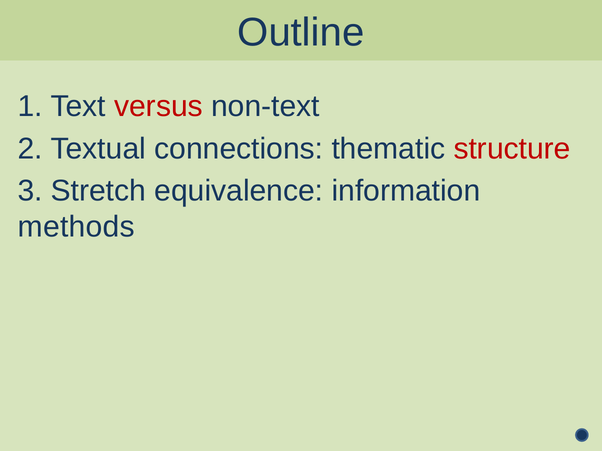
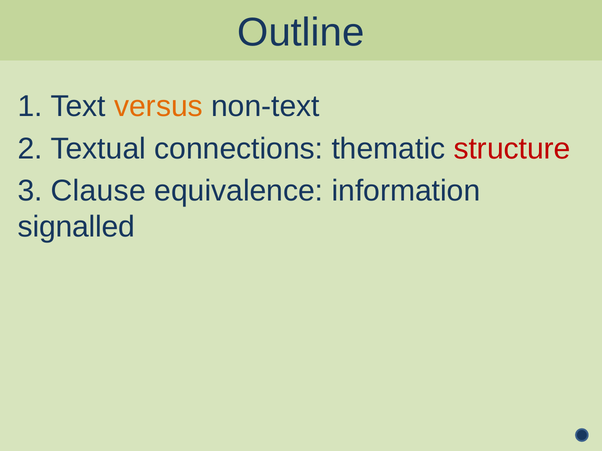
versus colour: red -> orange
Stretch: Stretch -> Clause
methods: methods -> signalled
